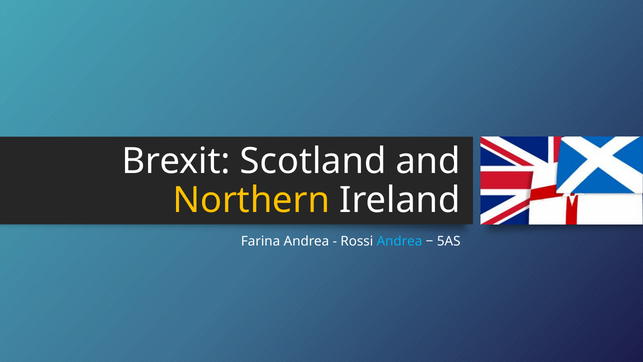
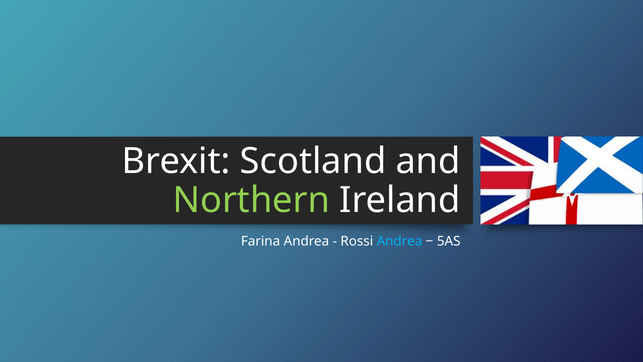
Northern colour: yellow -> light green
